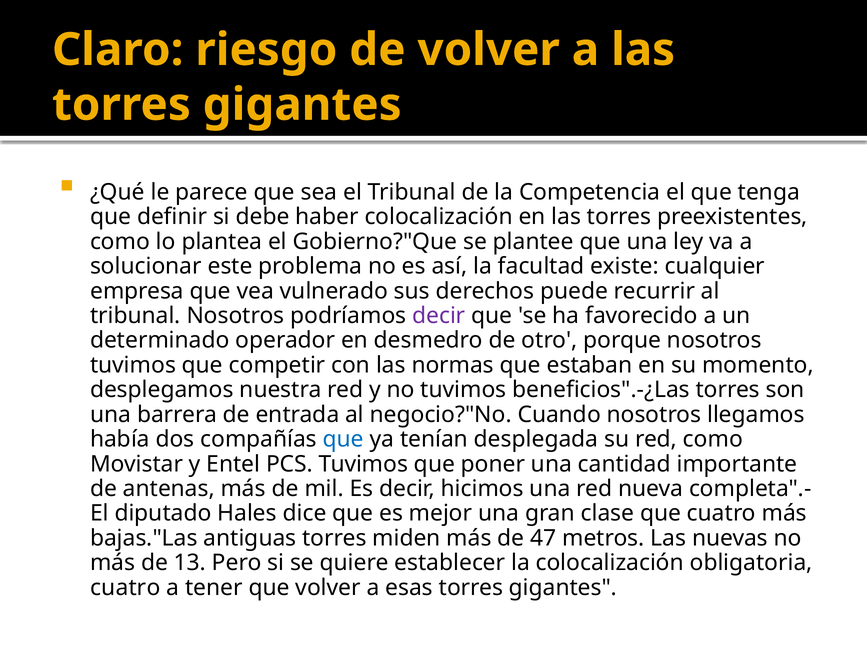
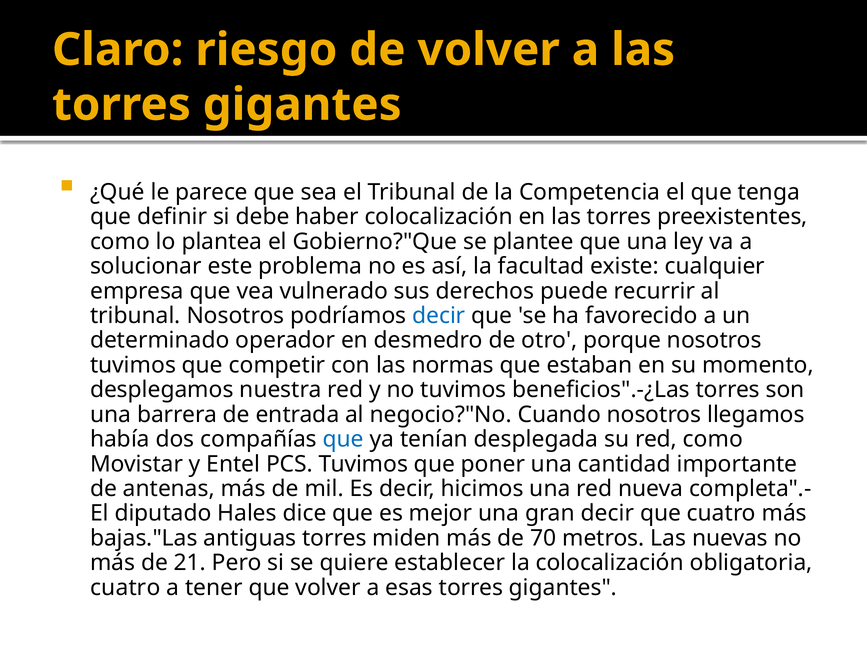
decir at (439, 316) colour: purple -> blue
gran clase: clase -> decir
47: 47 -> 70
13: 13 -> 21
